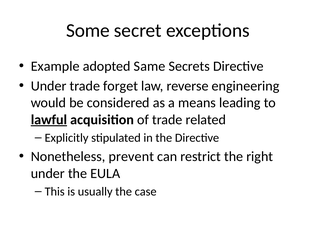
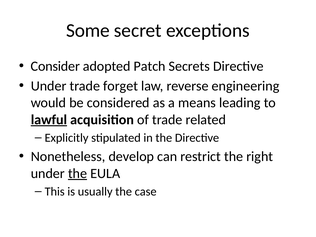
Example: Example -> Consider
Same: Same -> Patch
prevent: prevent -> develop
the at (78, 173) underline: none -> present
